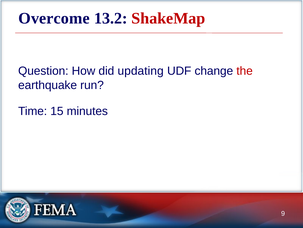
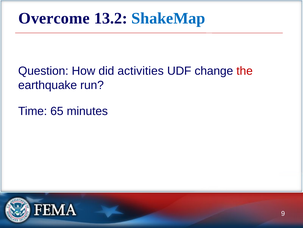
ShakeMap colour: red -> blue
updating: updating -> activities
15: 15 -> 65
